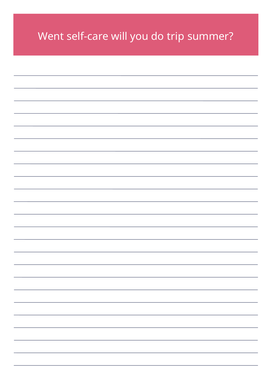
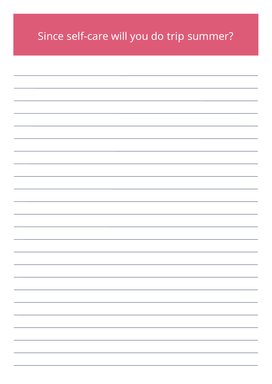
Went: Went -> Since
